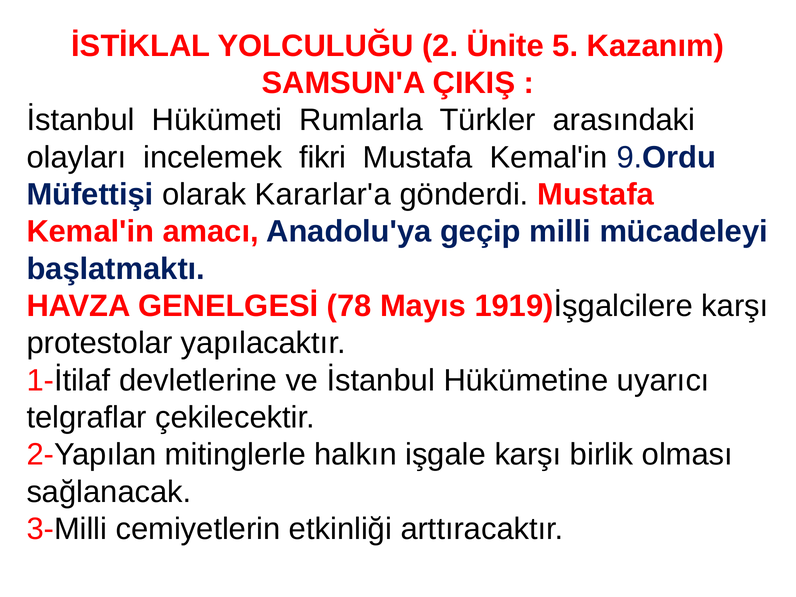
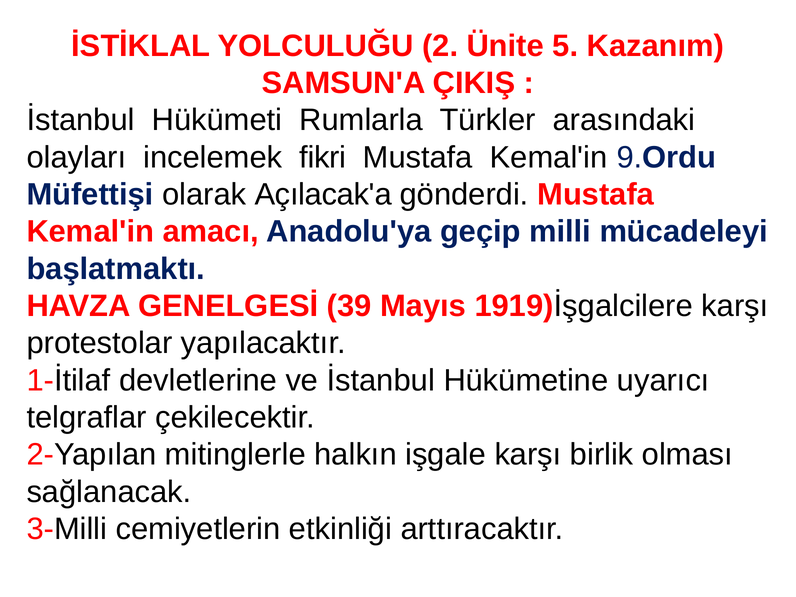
Kararlar'a: Kararlar'a -> Açılacak'a
78: 78 -> 39
